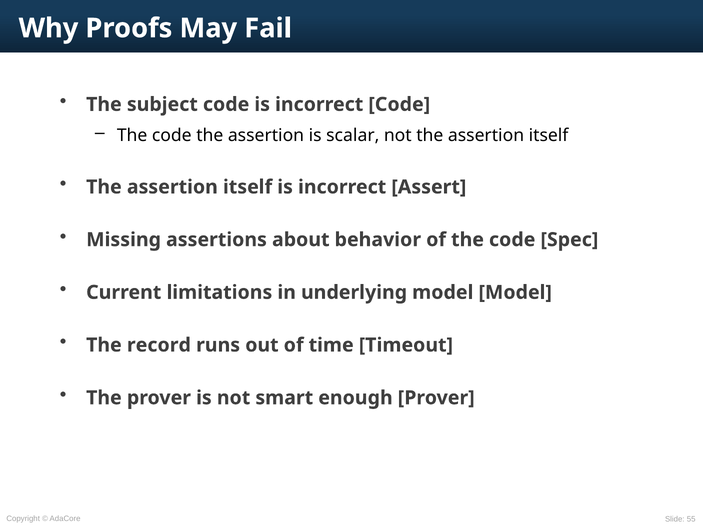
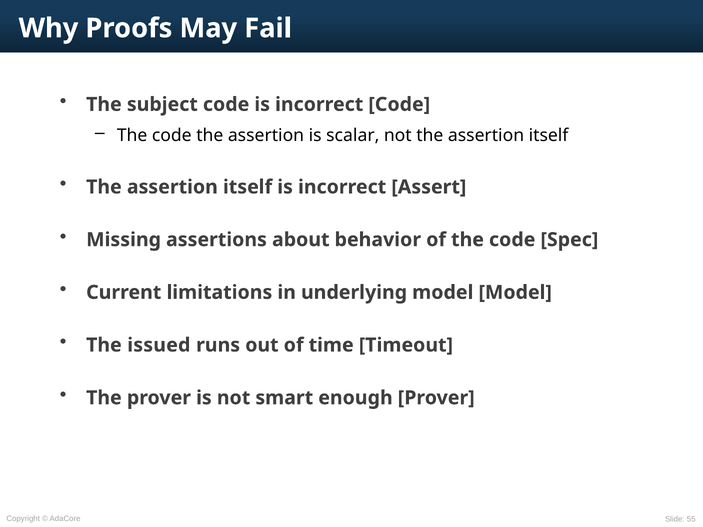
record: record -> issued
